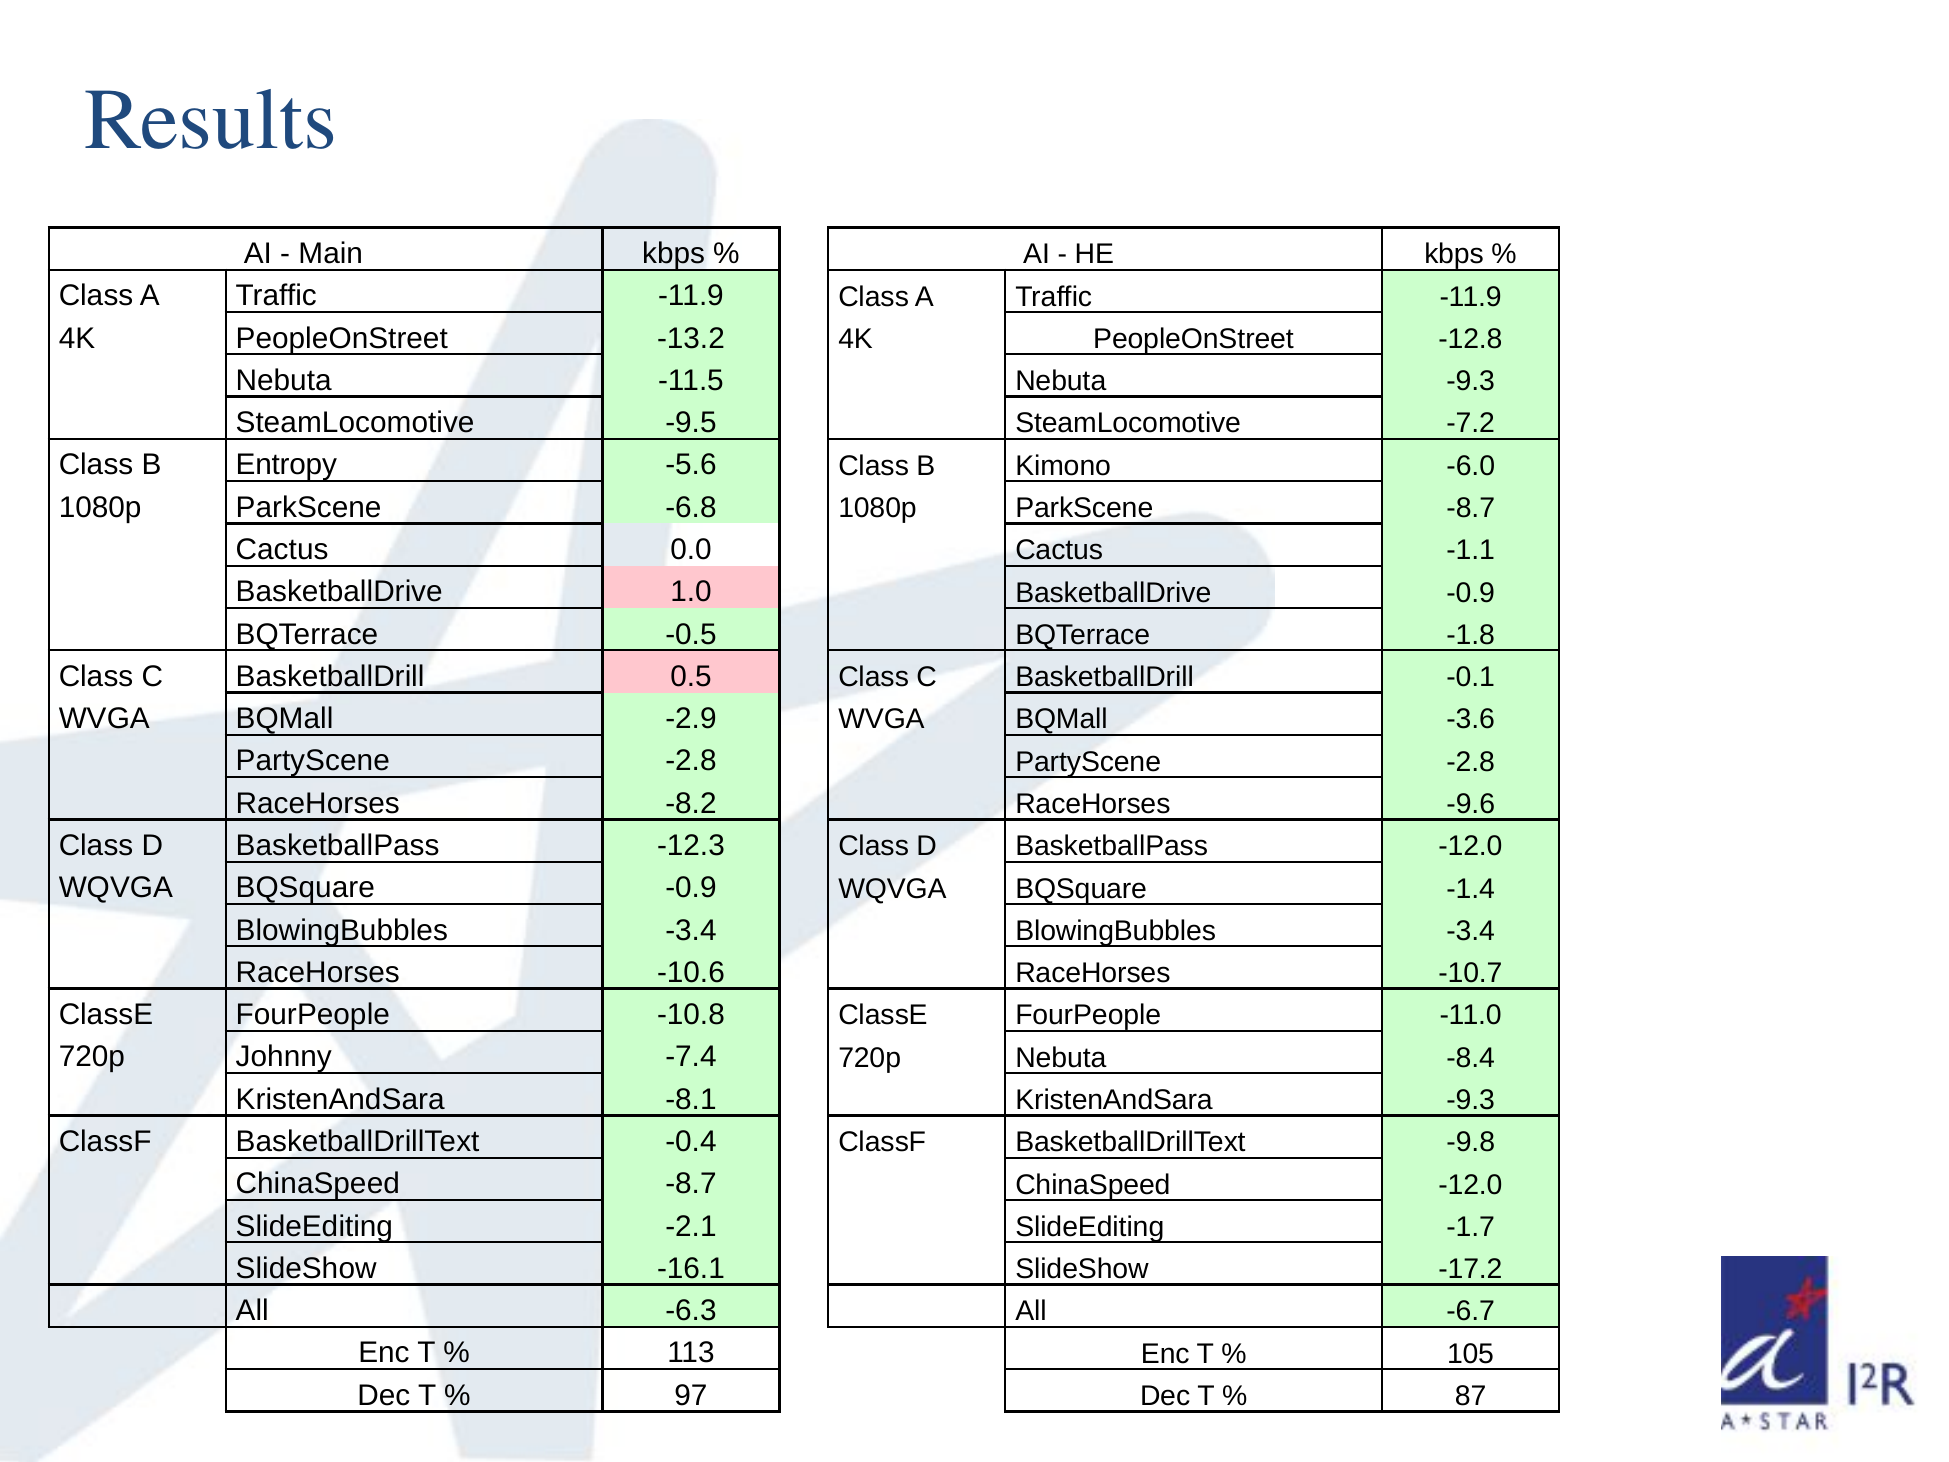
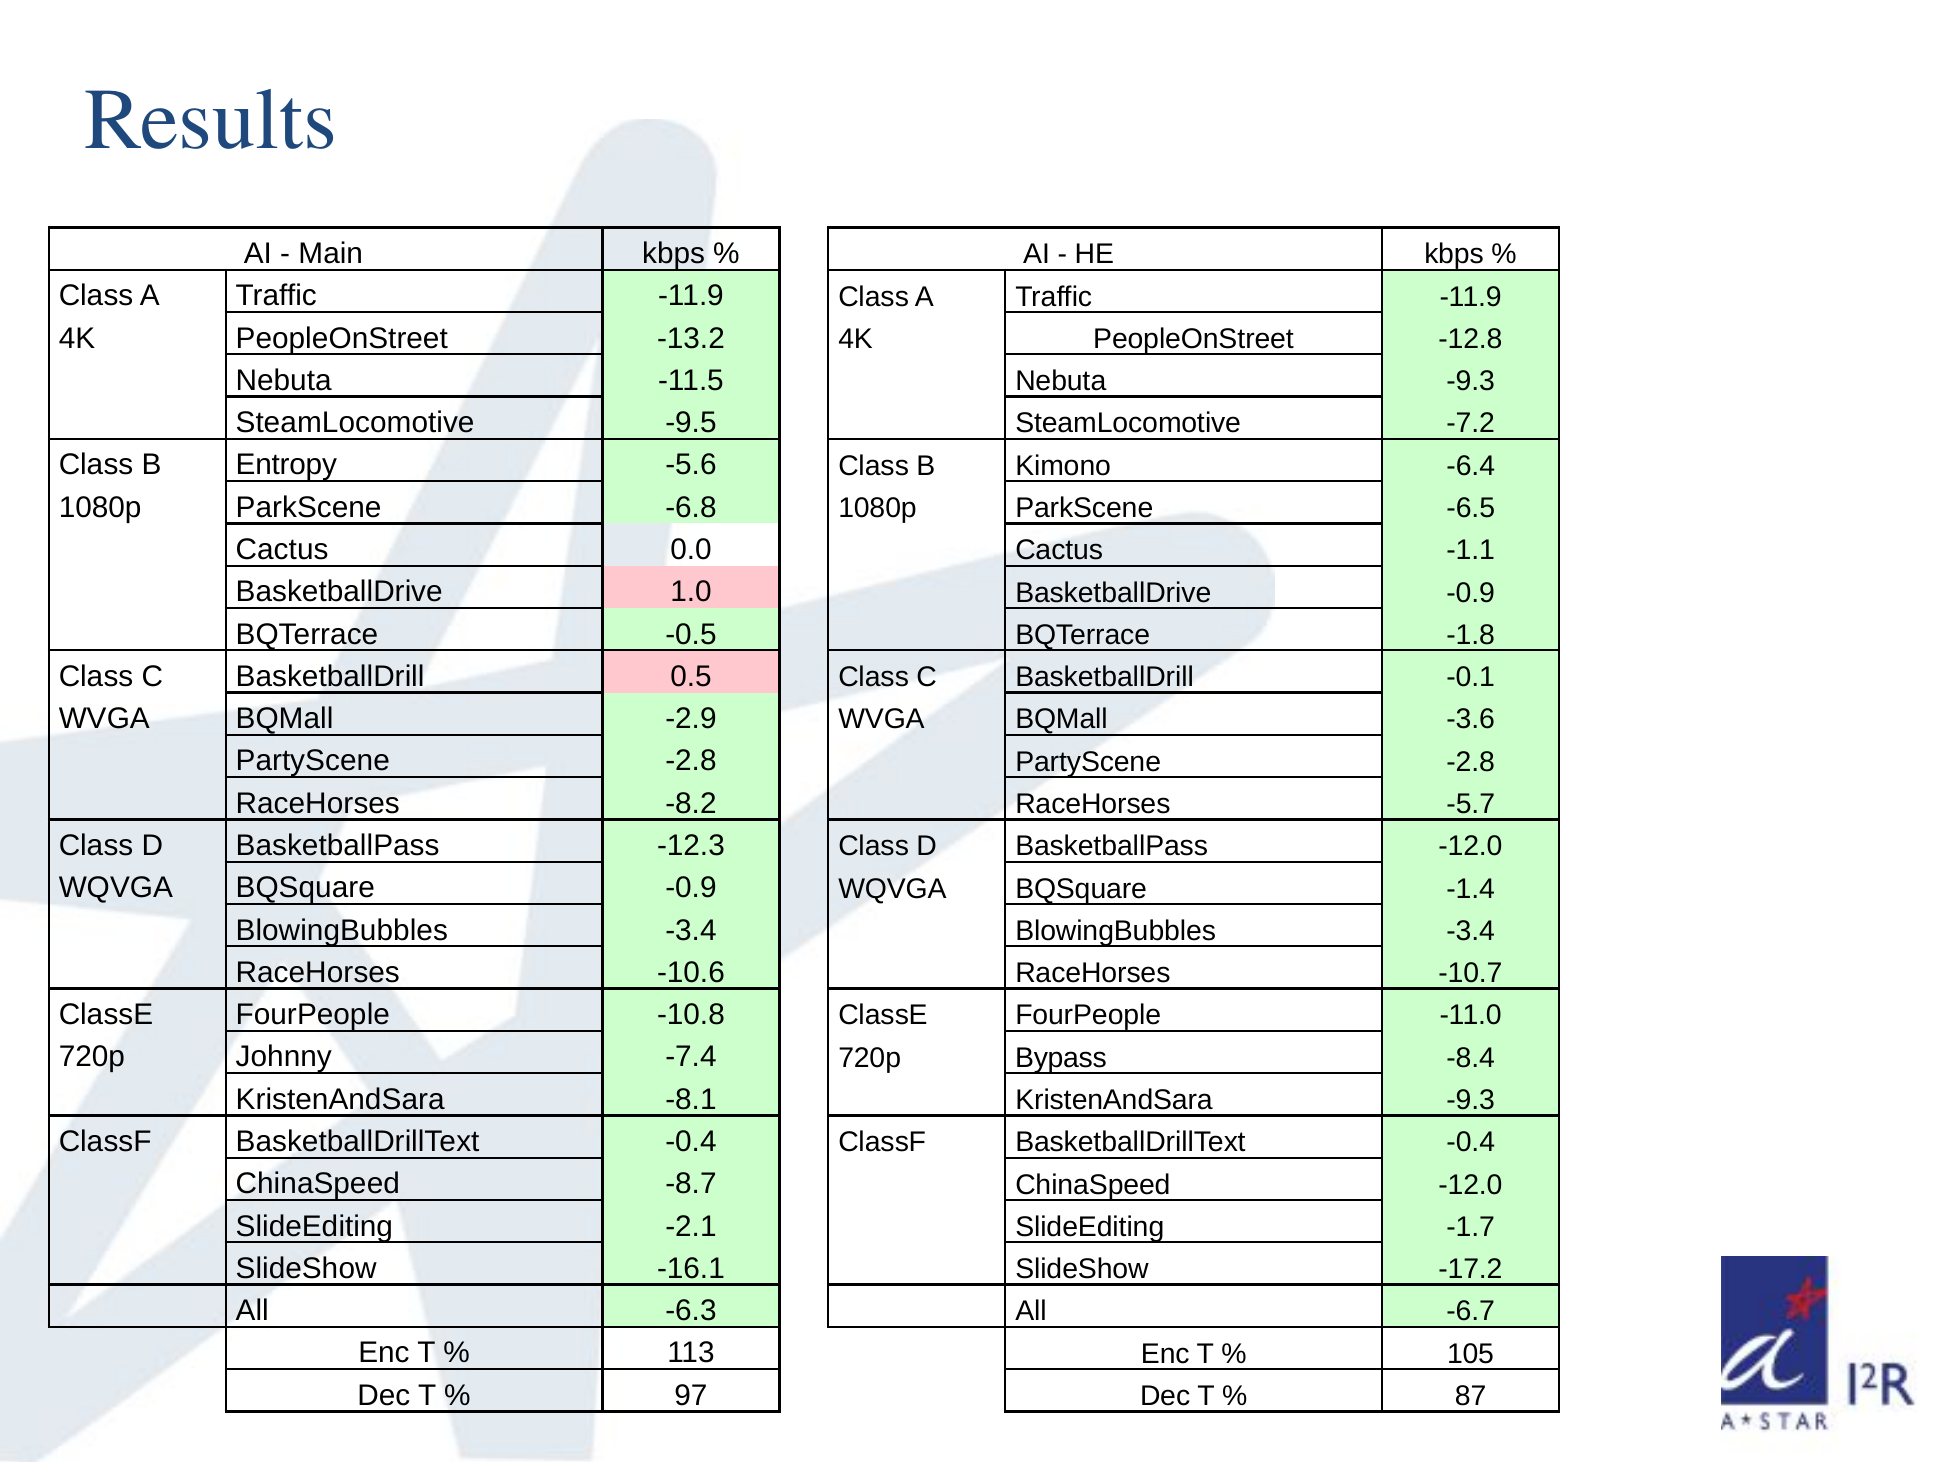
-6.0: -6.0 -> -6.4
ParkScene -8.7: -8.7 -> -6.5
-9.6: -9.6 -> -5.7
720p Nebuta: Nebuta -> Bypass
-9.8 at (1471, 1142): -9.8 -> -0.4
